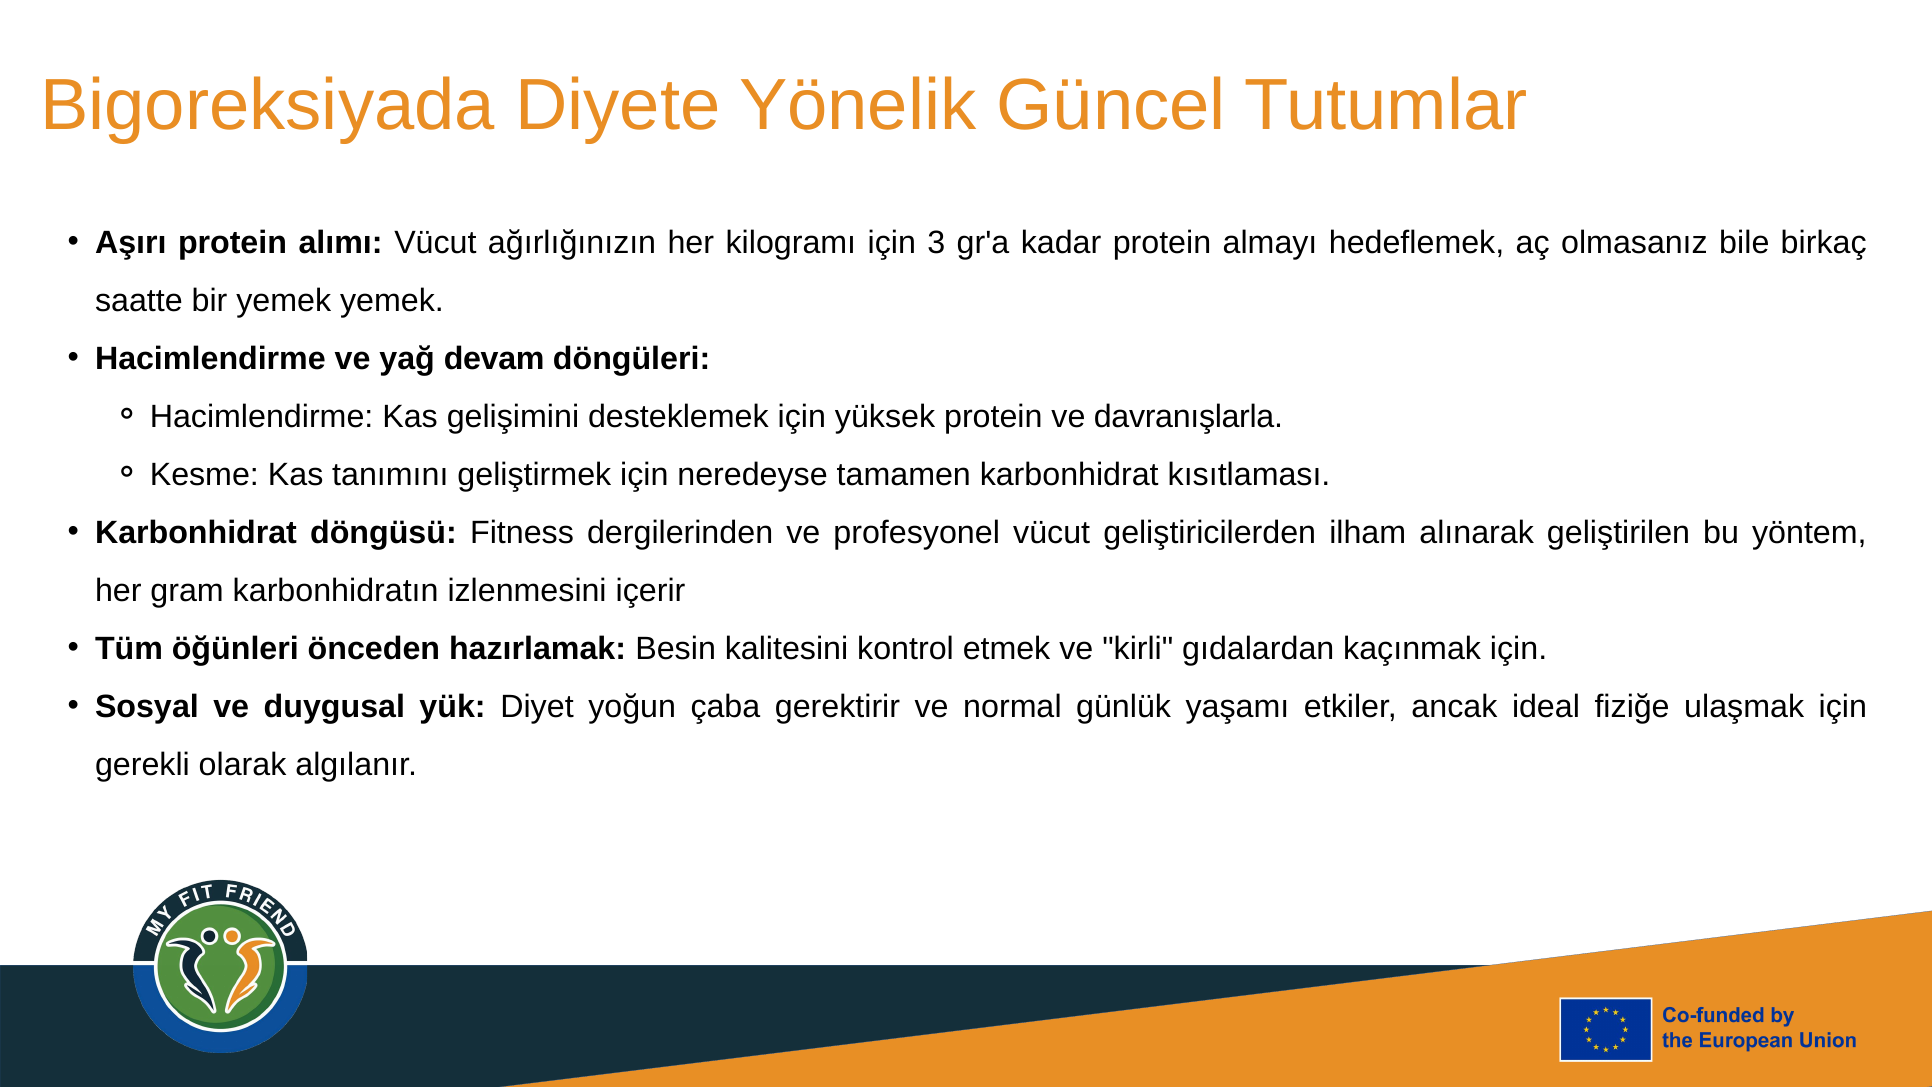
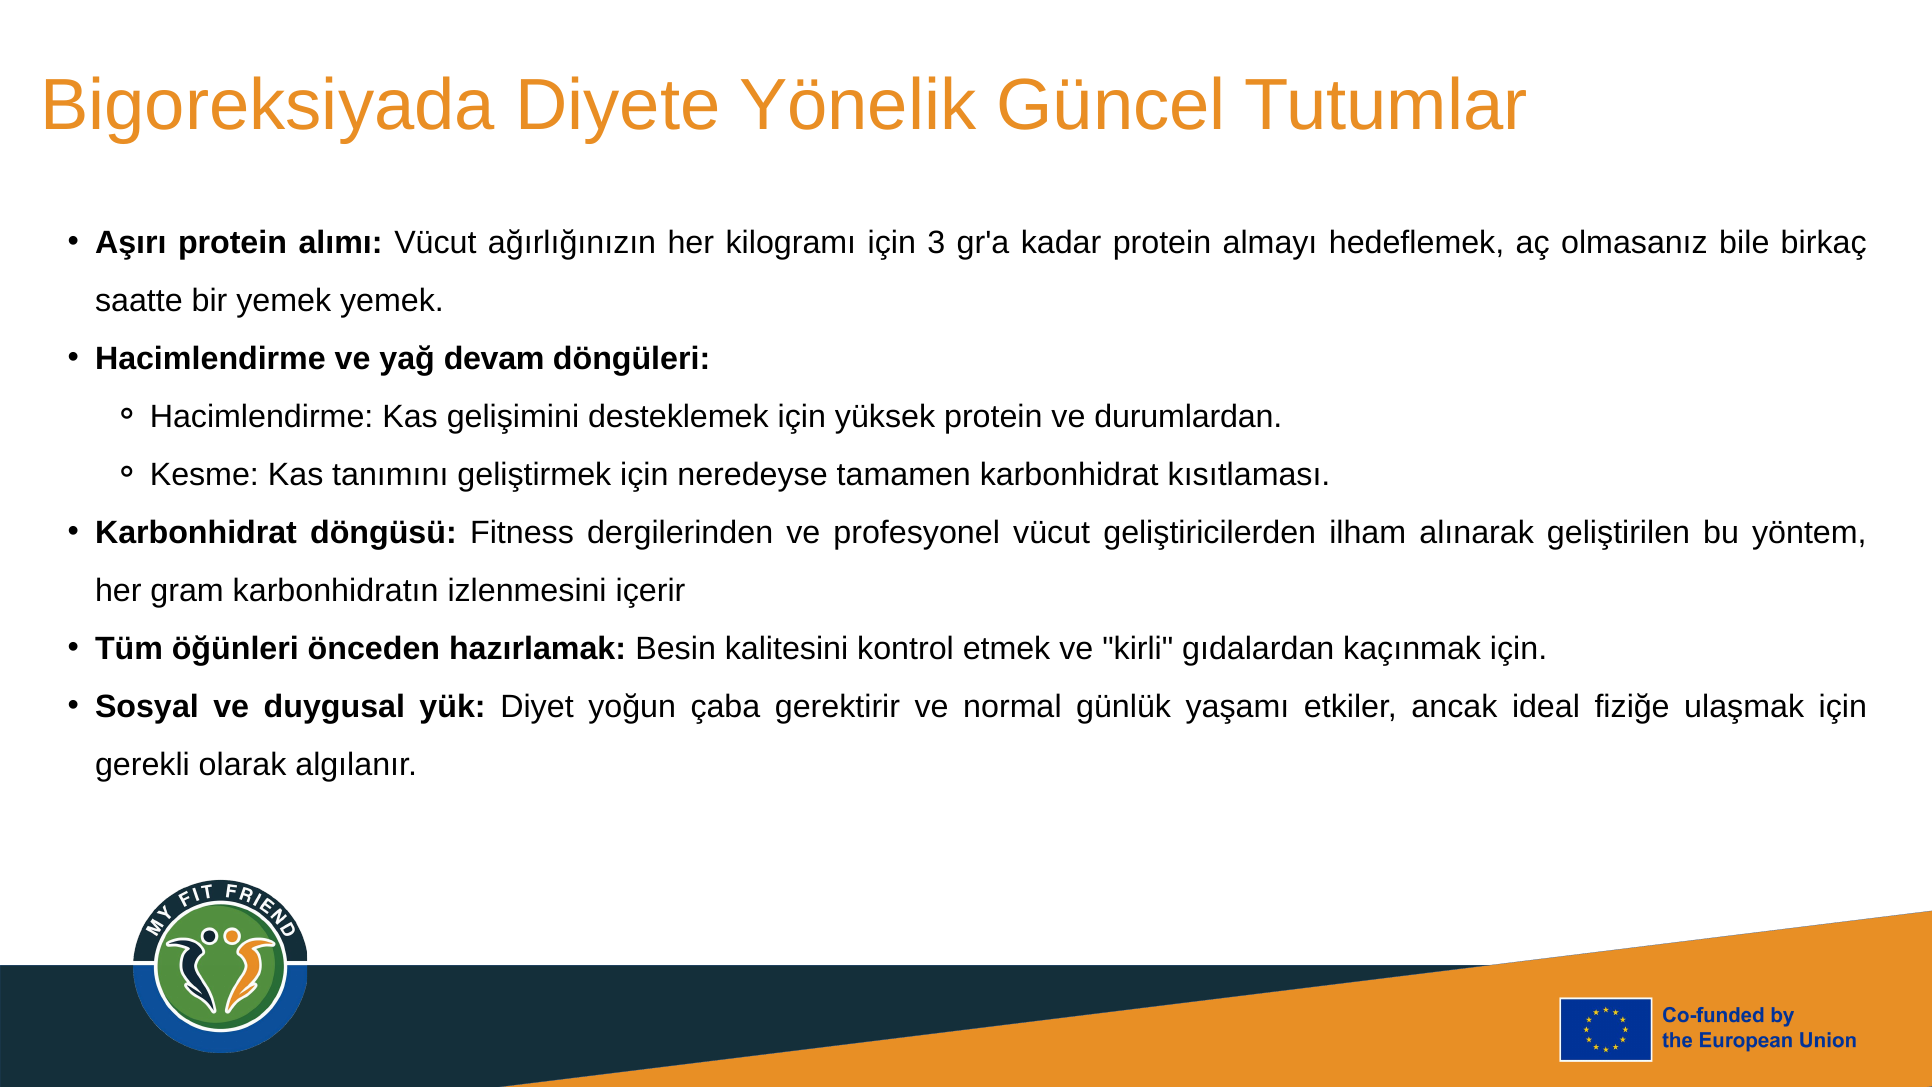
davranışlarla: davranışlarla -> durumlardan
